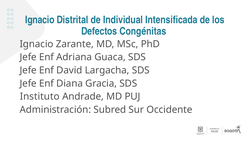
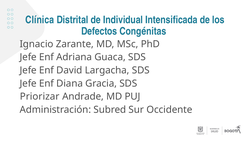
Ignacio at (40, 20): Ignacio -> Clínica
Instituto: Instituto -> Priorizar
